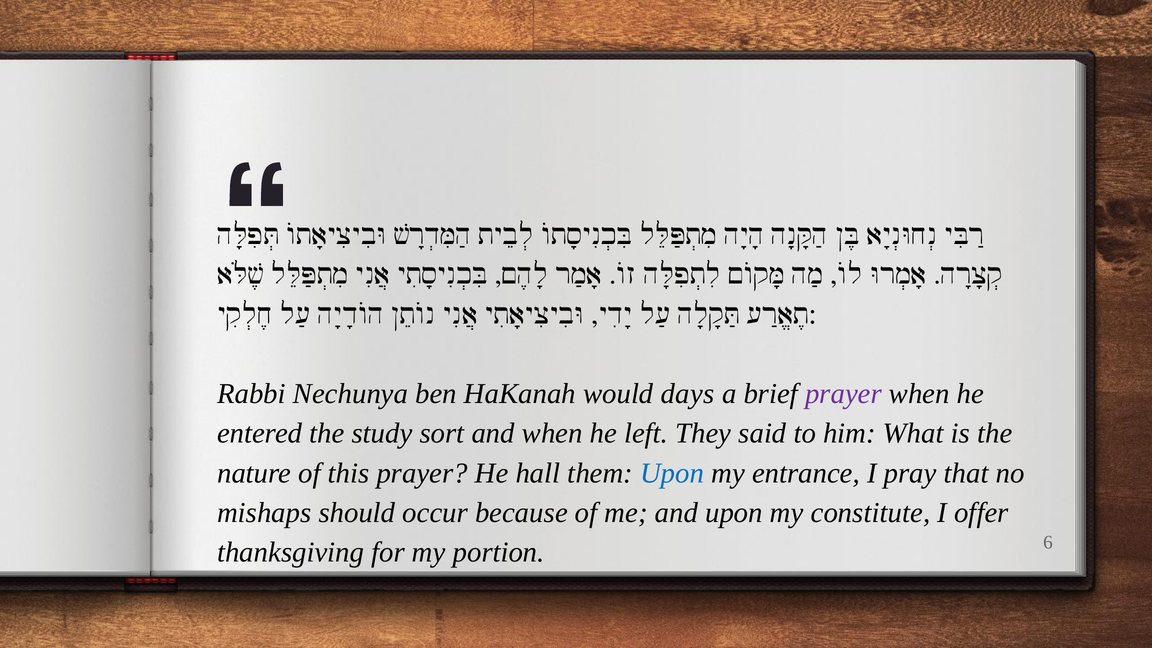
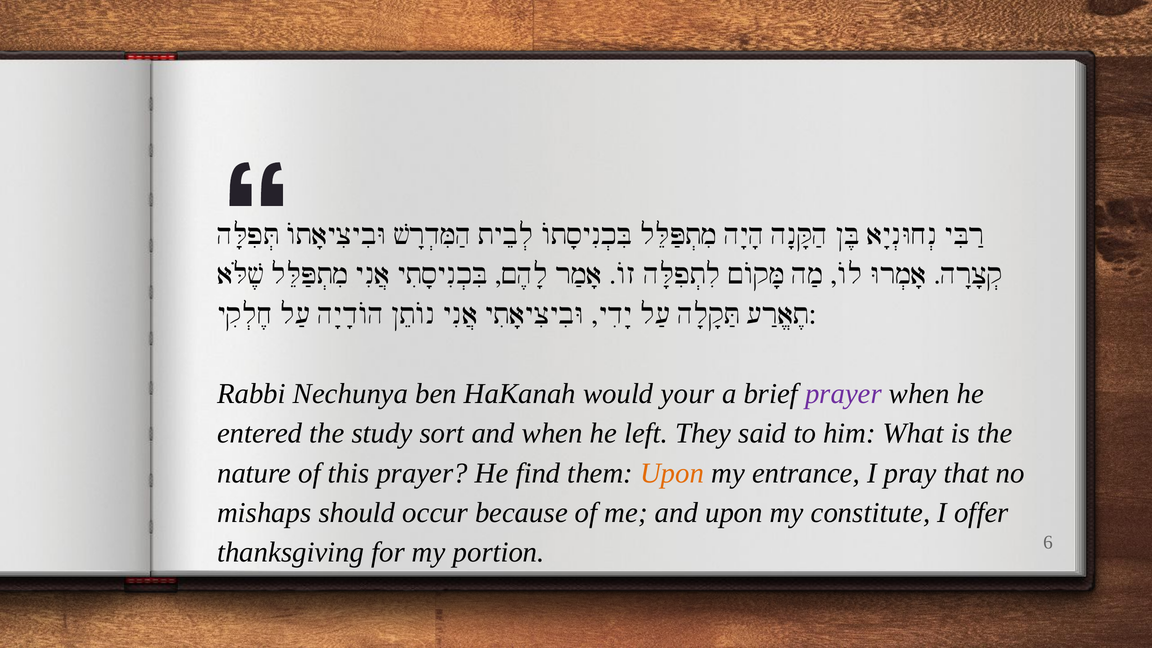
days: days -> your
hall: hall -> find
Upon at (672, 473) colour: blue -> orange
